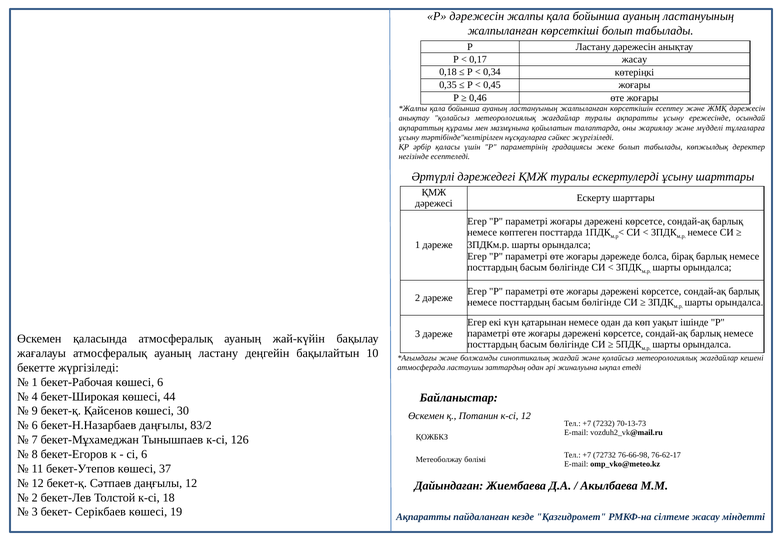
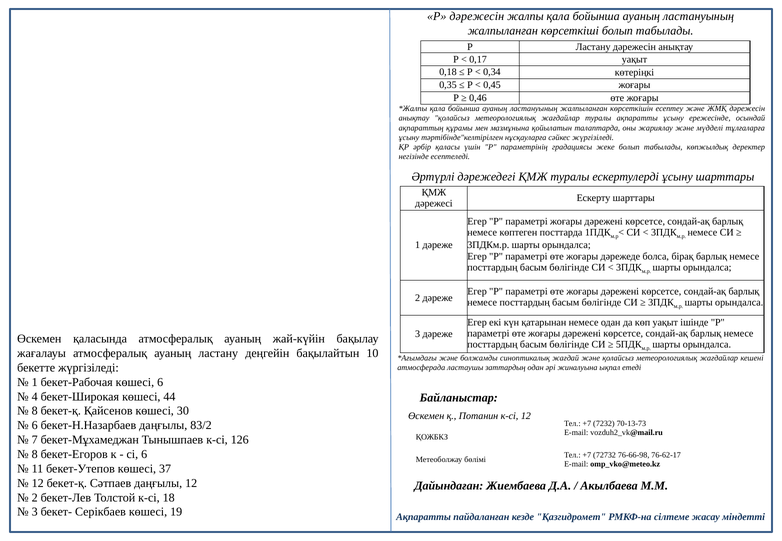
0,17 жасау: жасау -> уақыт
9 at (35, 411): 9 -> 8
